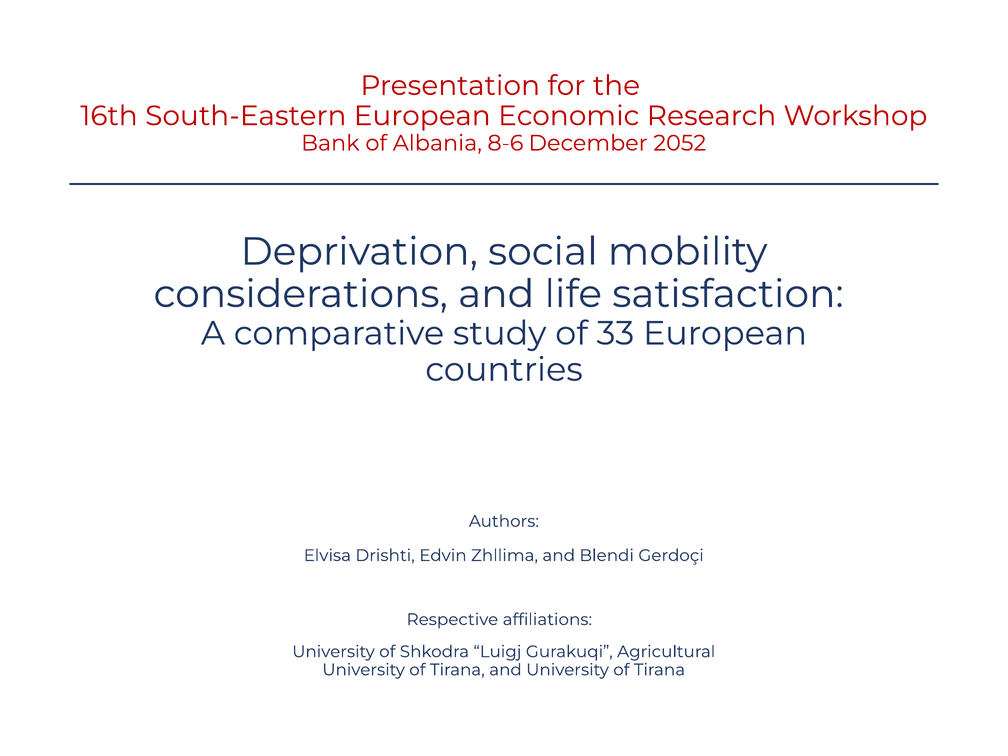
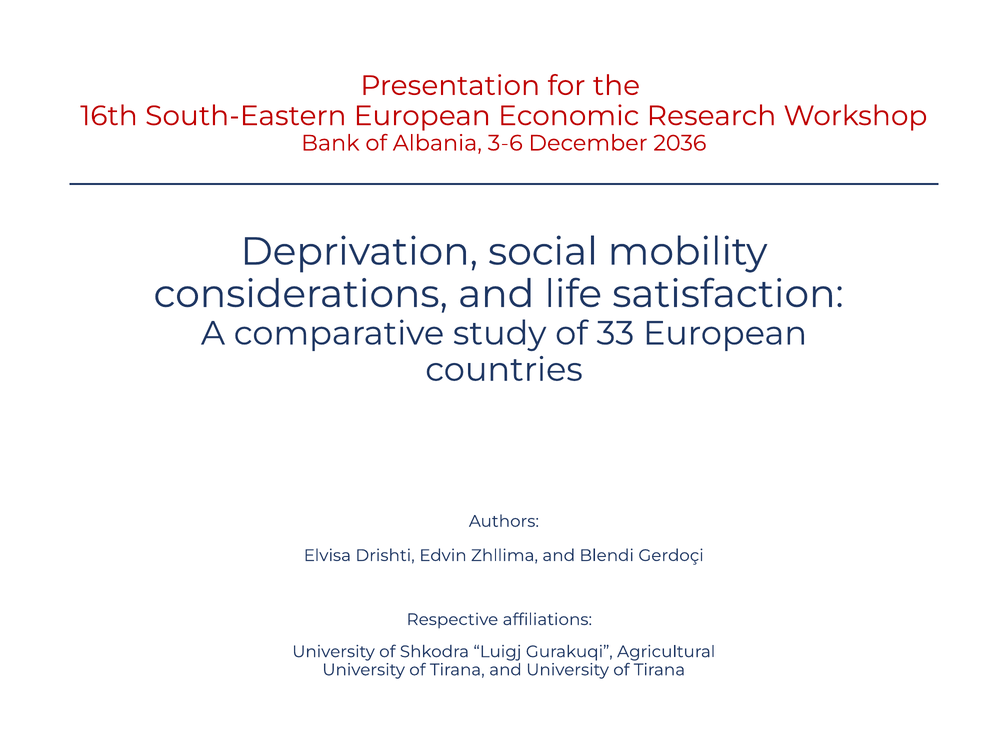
8-6: 8-6 -> 3-6
2052: 2052 -> 2036
